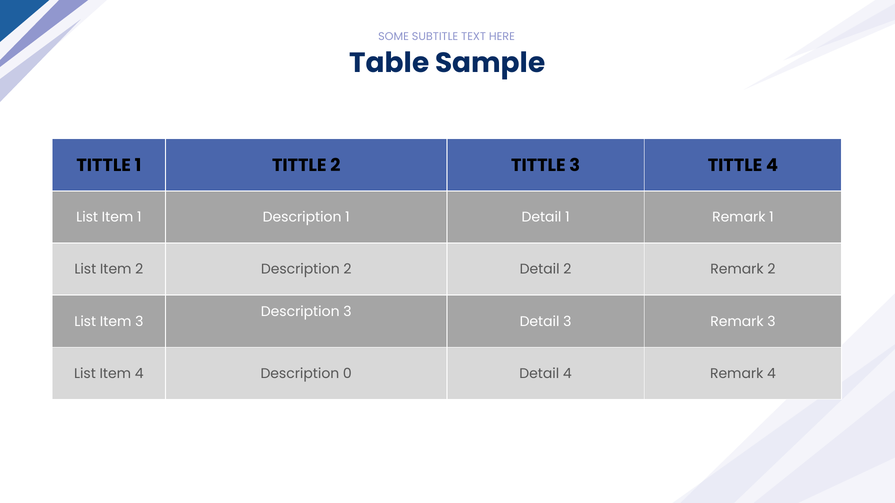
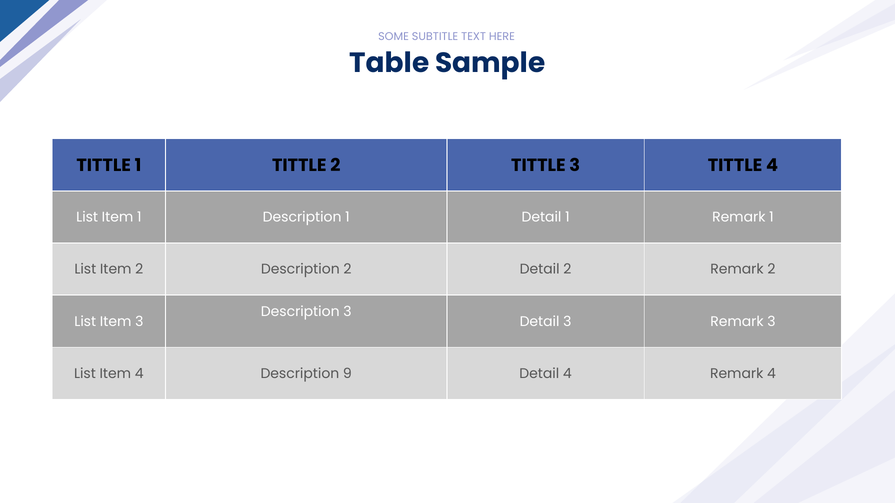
0: 0 -> 9
